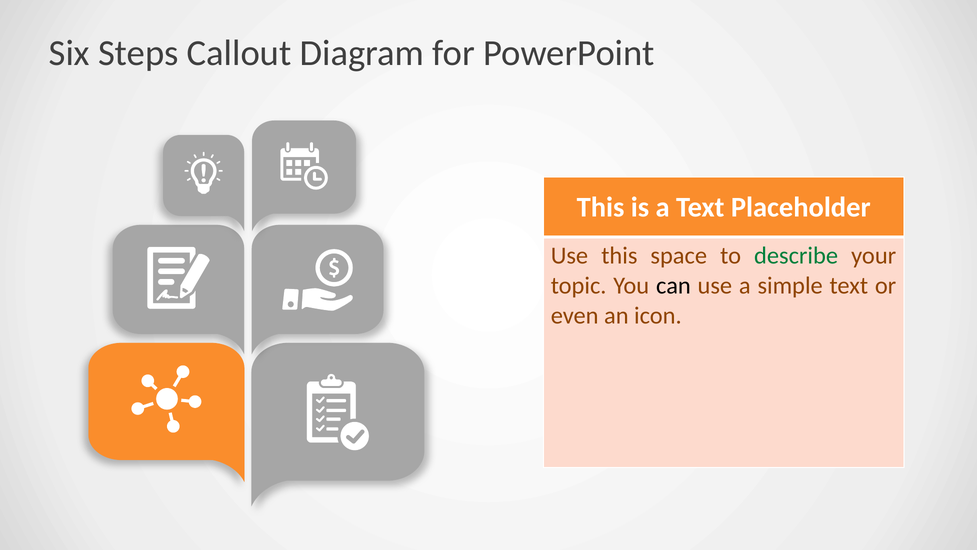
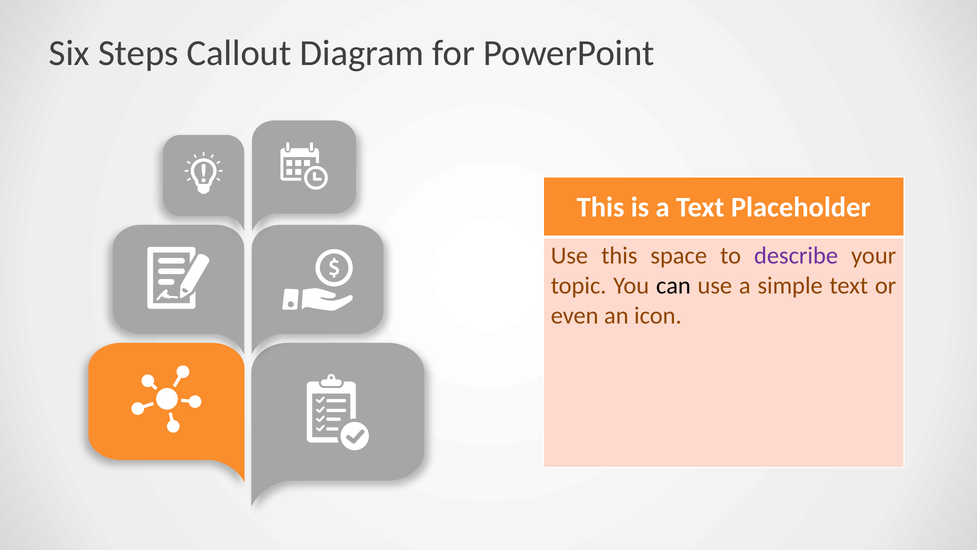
describe colour: green -> purple
